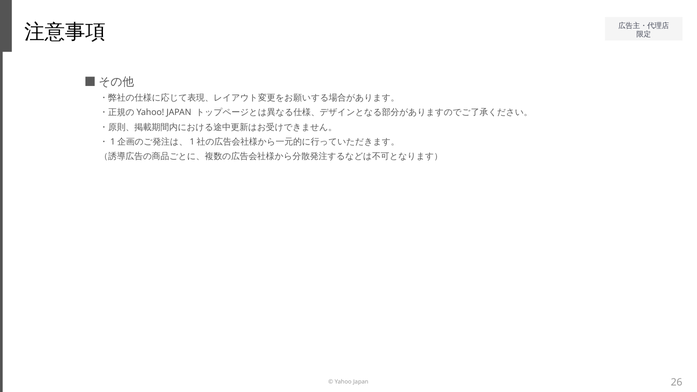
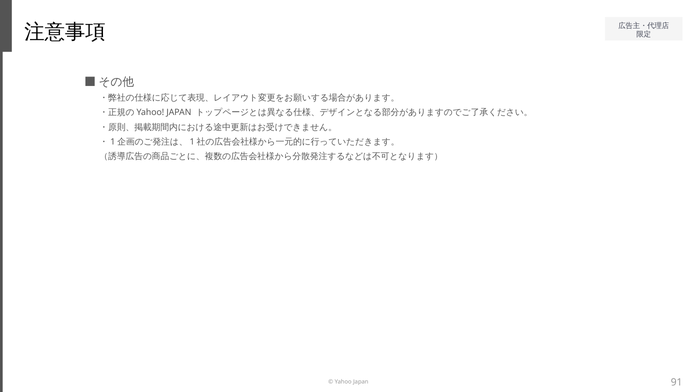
26: 26 -> 91
